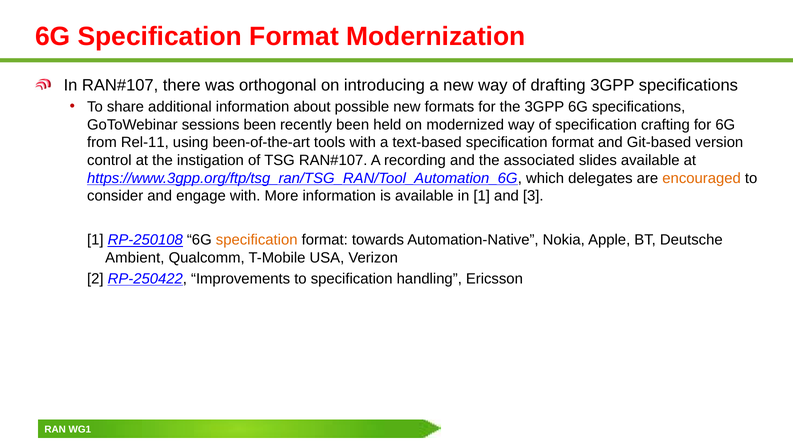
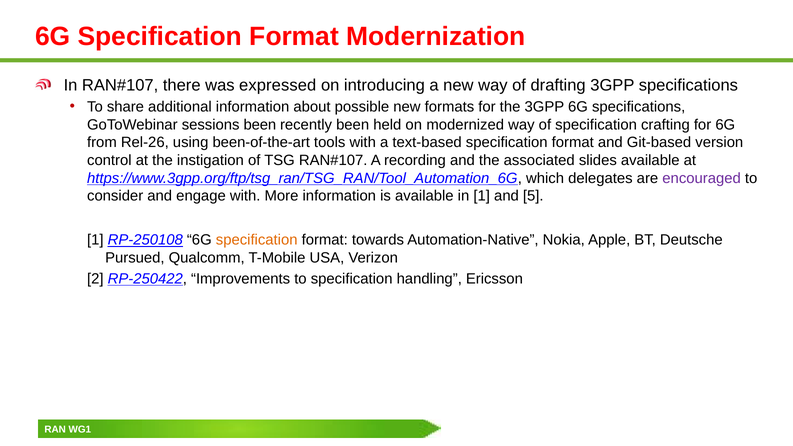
orthogonal: orthogonal -> expressed
Rel-11: Rel-11 -> Rel-26
encouraged colour: orange -> purple
3: 3 -> 5
Ambient: Ambient -> Pursued
